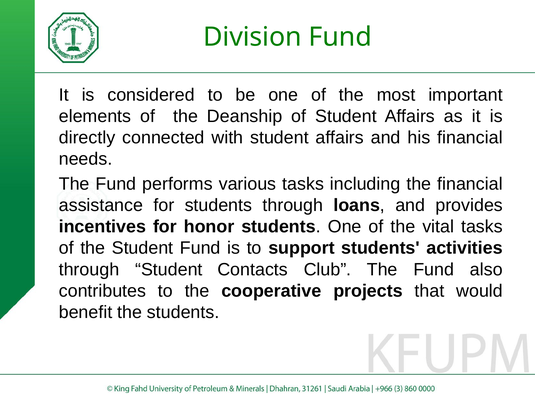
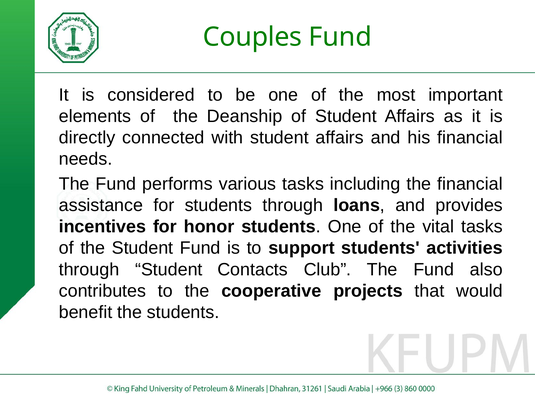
Division: Division -> Couples
